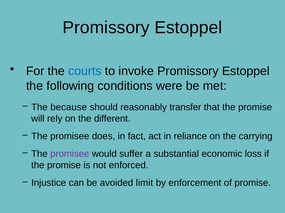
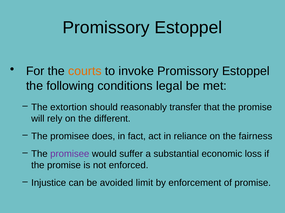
courts colour: blue -> orange
were: were -> legal
because: because -> extortion
carrying: carrying -> fairness
